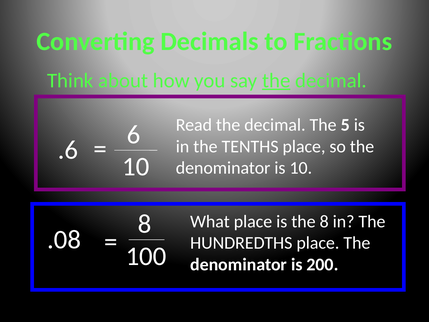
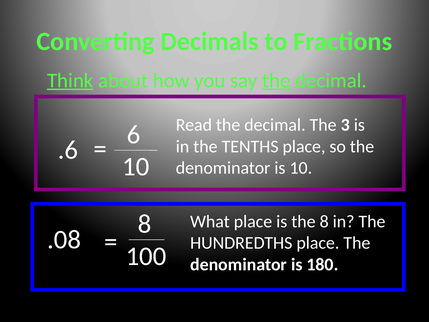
Think underline: none -> present
5: 5 -> 3
200: 200 -> 180
